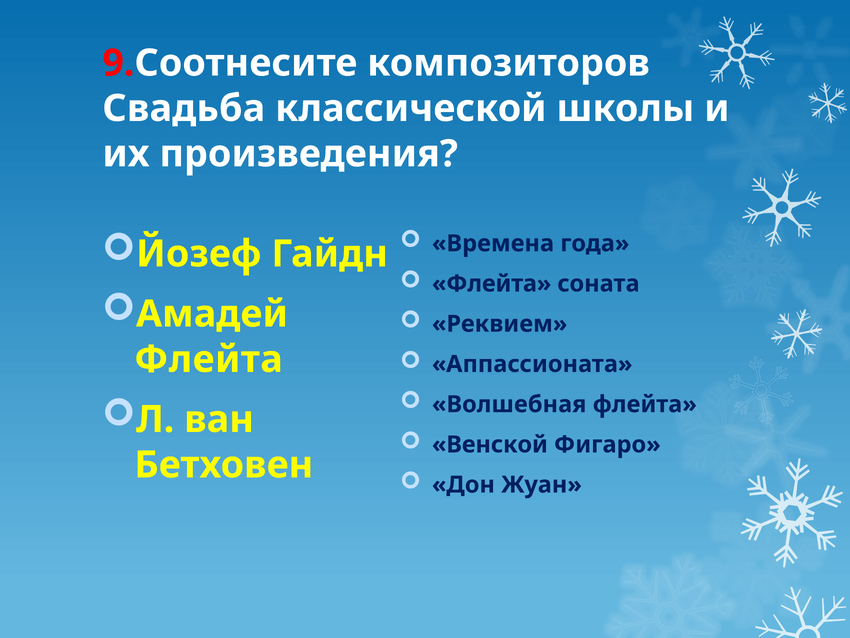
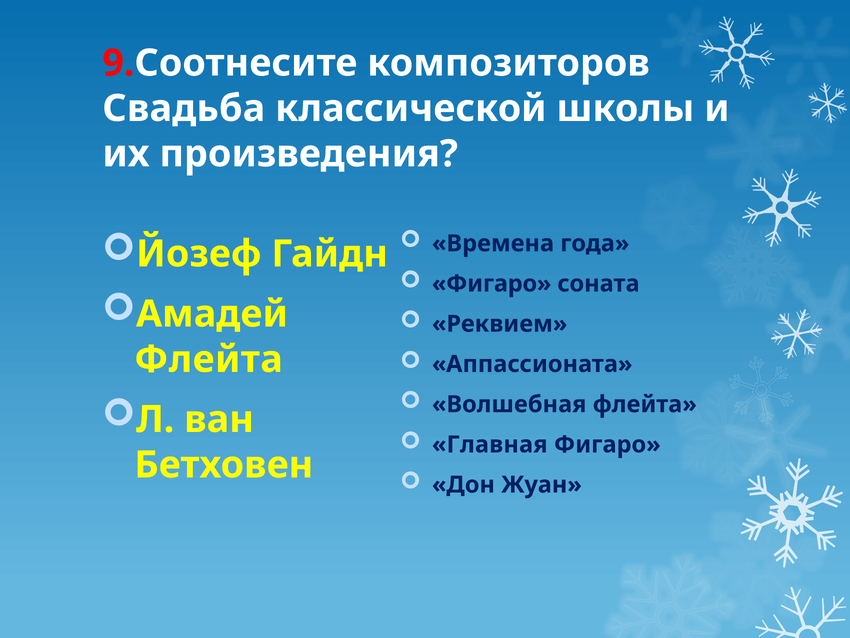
Флейта at (492, 283): Флейта -> Фигаро
Венской: Венской -> Главная
